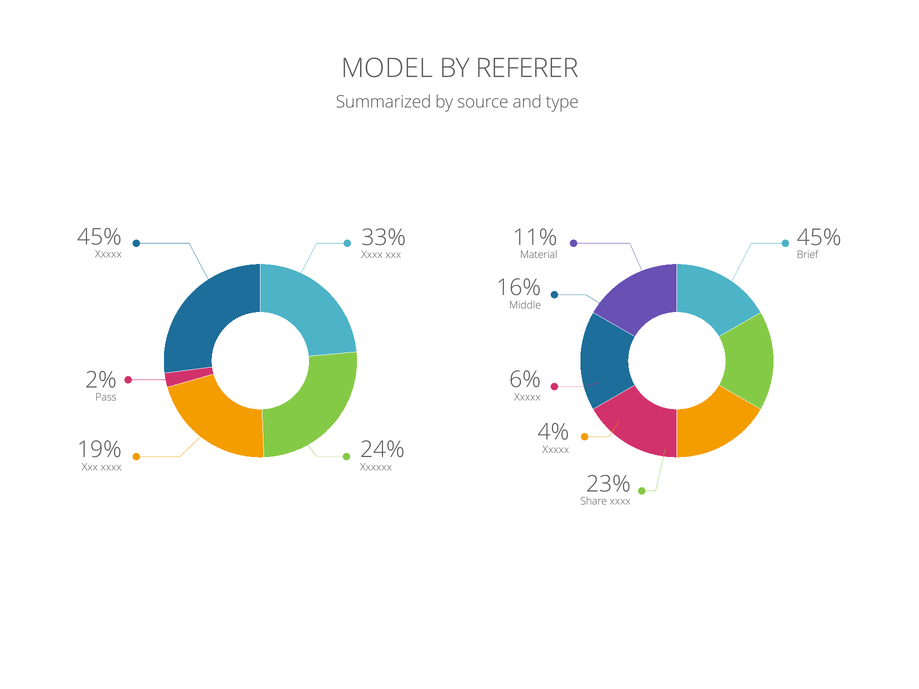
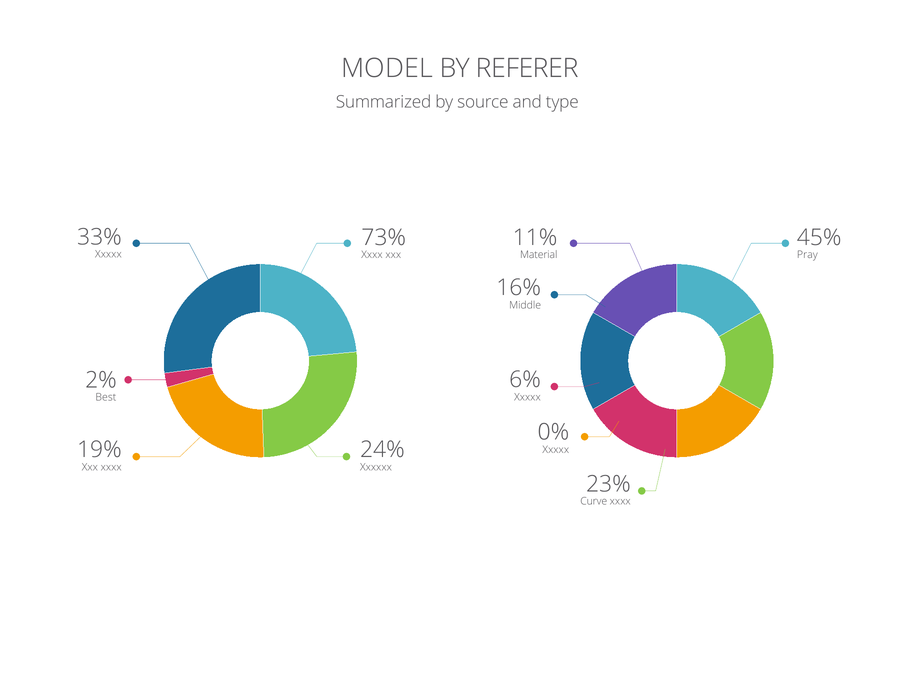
45% at (99, 237): 45% -> 33%
33%: 33% -> 73%
Brief: Brief -> Pray
Pass: Pass -> Best
4%: 4% -> 0%
Share: Share -> Curve
